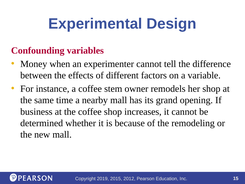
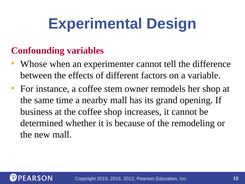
Money: Money -> Whose
